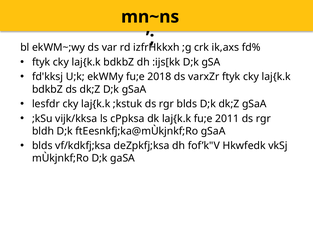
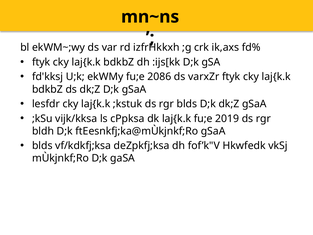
2018: 2018 -> 2086
2011: 2011 -> 2019
